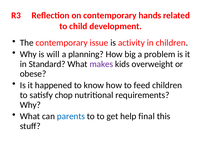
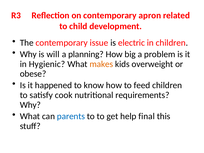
hands: hands -> apron
activity: activity -> electric
Standard: Standard -> Hygienic
makes colour: purple -> orange
chop: chop -> cook
